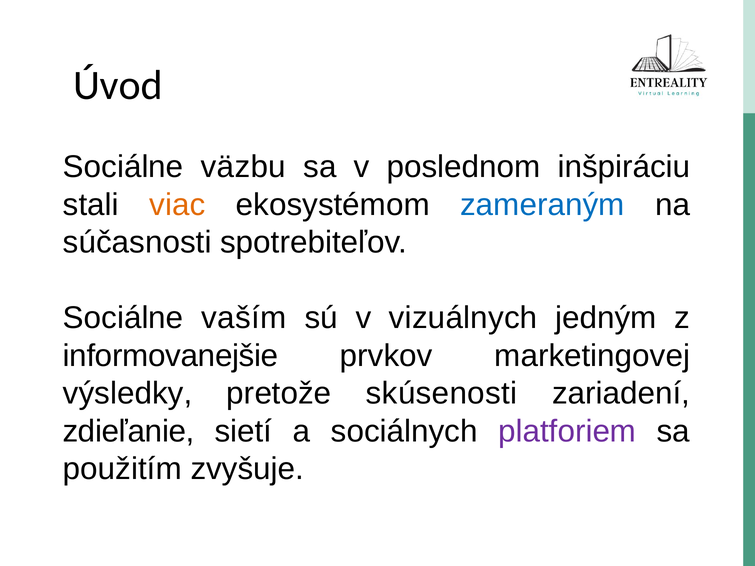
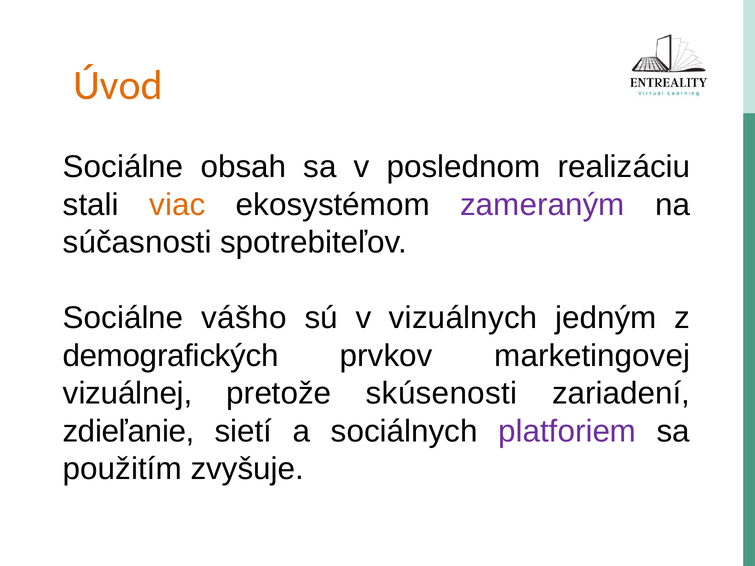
Úvod colour: black -> orange
väzbu: väzbu -> obsah
inšpiráciu: inšpiráciu -> realizáciu
zameraným colour: blue -> purple
vaším: vaším -> vášho
informovanejšie: informovanejšie -> demografických
výsledky: výsledky -> vizuálnej
